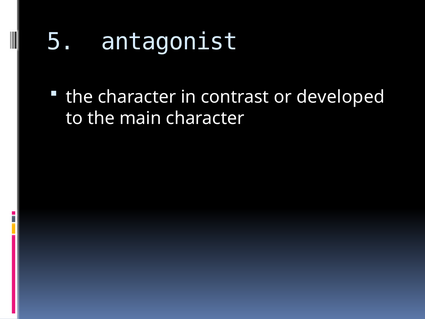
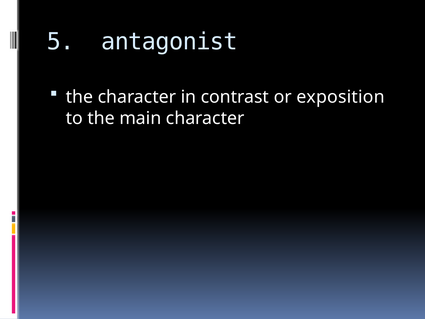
developed: developed -> exposition
